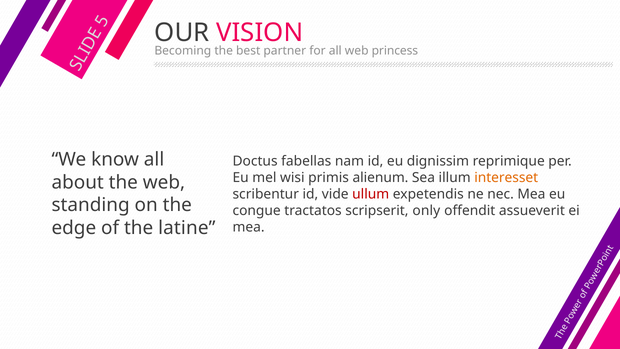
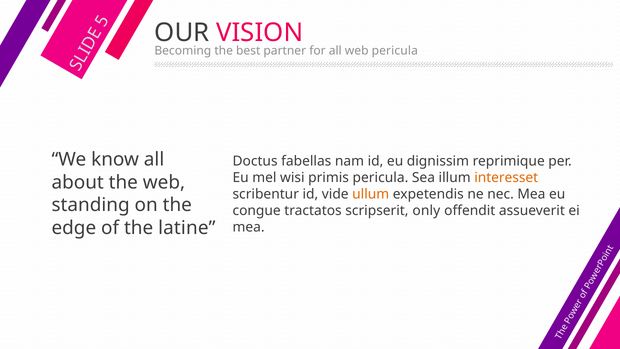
web princess: princess -> pericula
primis alienum: alienum -> pericula
ullum colour: red -> orange
